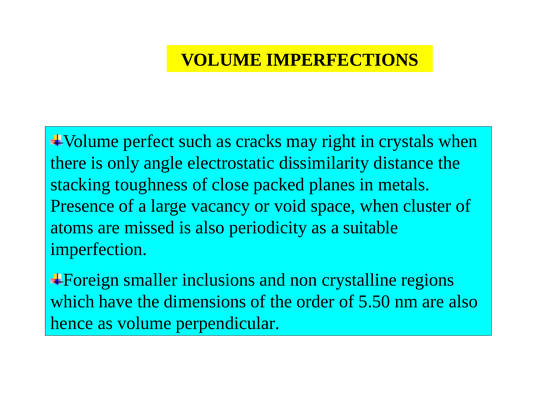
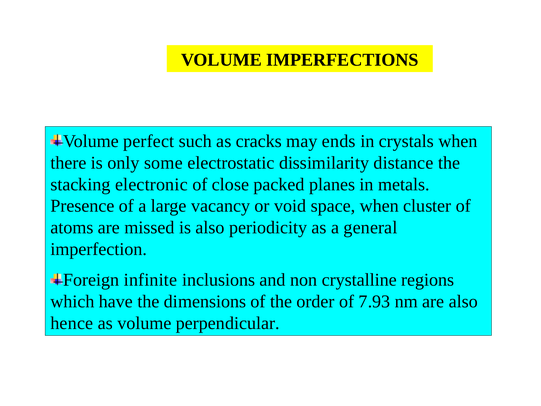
right: right -> ends
angle: angle -> some
toughness: toughness -> electronic
suitable: suitable -> general
smaller: smaller -> infinite
5.50: 5.50 -> 7.93
